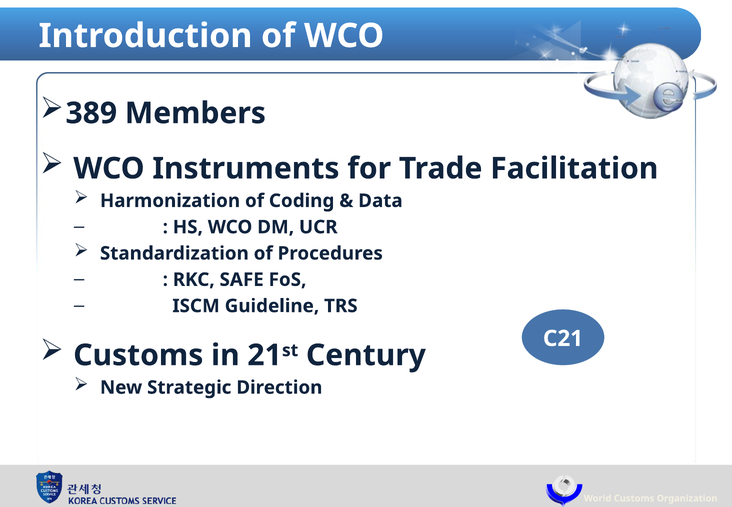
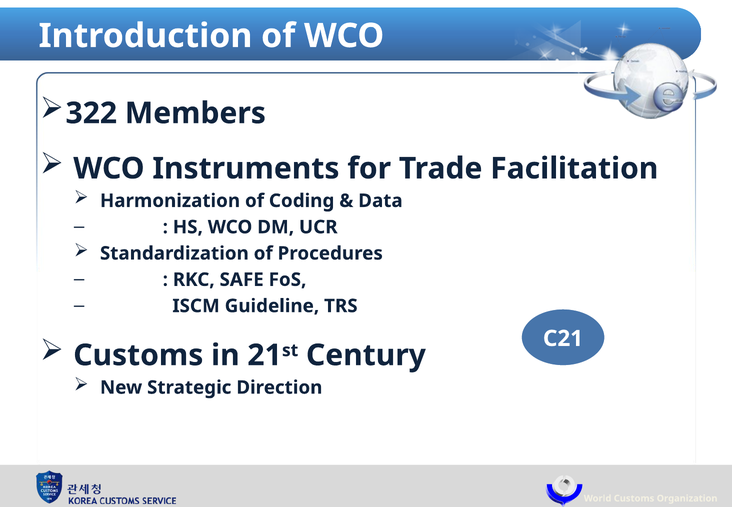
389: 389 -> 322
